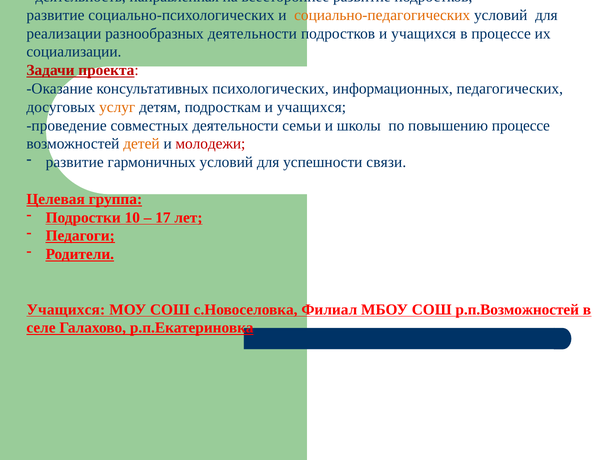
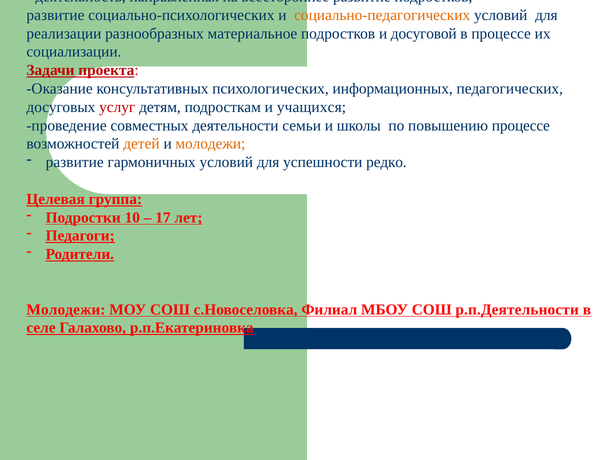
разнообразных деятельности: деятельности -> материальное
подростков и учащихся: учащихся -> досуговой
услуг colour: orange -> red
молодежи at (210, 144) colour: red -> orange
связи: связи -> редко
Учащихся at (66, 310): Учащихся -> Молодежи
р.п.Возможностей: р.п.Возможностей -> р.п.Деятельности
